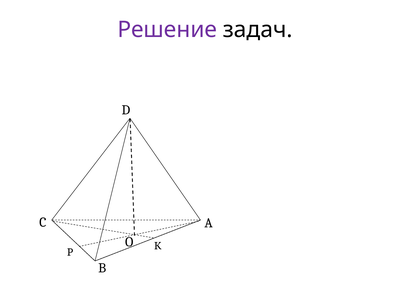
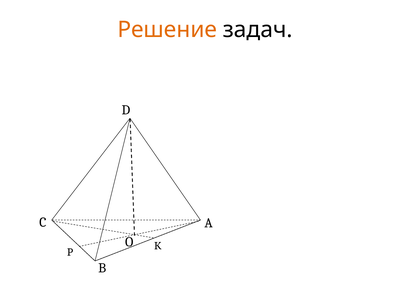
Решение colour: purple -> orange
